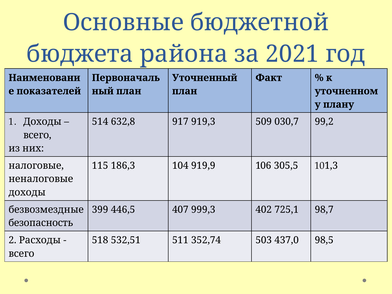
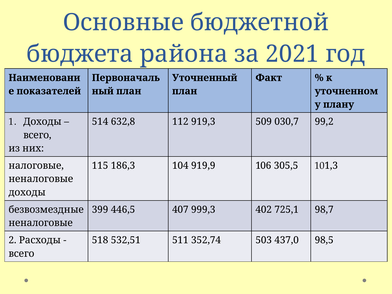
917: 917 -> 112
безопасность at (41, 223): безопасность -> неналоговые
